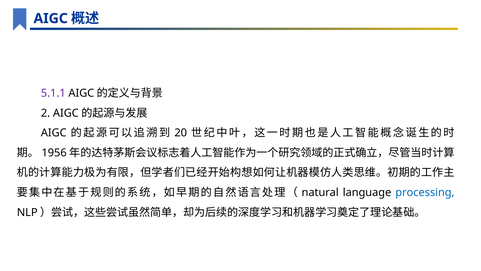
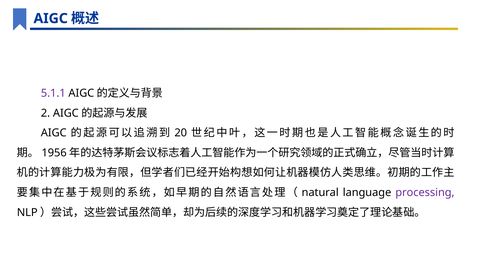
processing colour: blue -> purple
